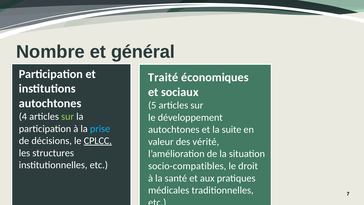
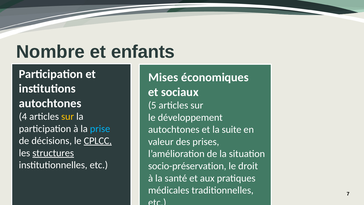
général: général -> enfants
Traité: Traité -> Mises
sur at (68, 116) colour: light green -> yellow
vérité: vérité -> prises
structures underline: none -> present
socio-compatibles: socio-compatibles -> socio-préservation
